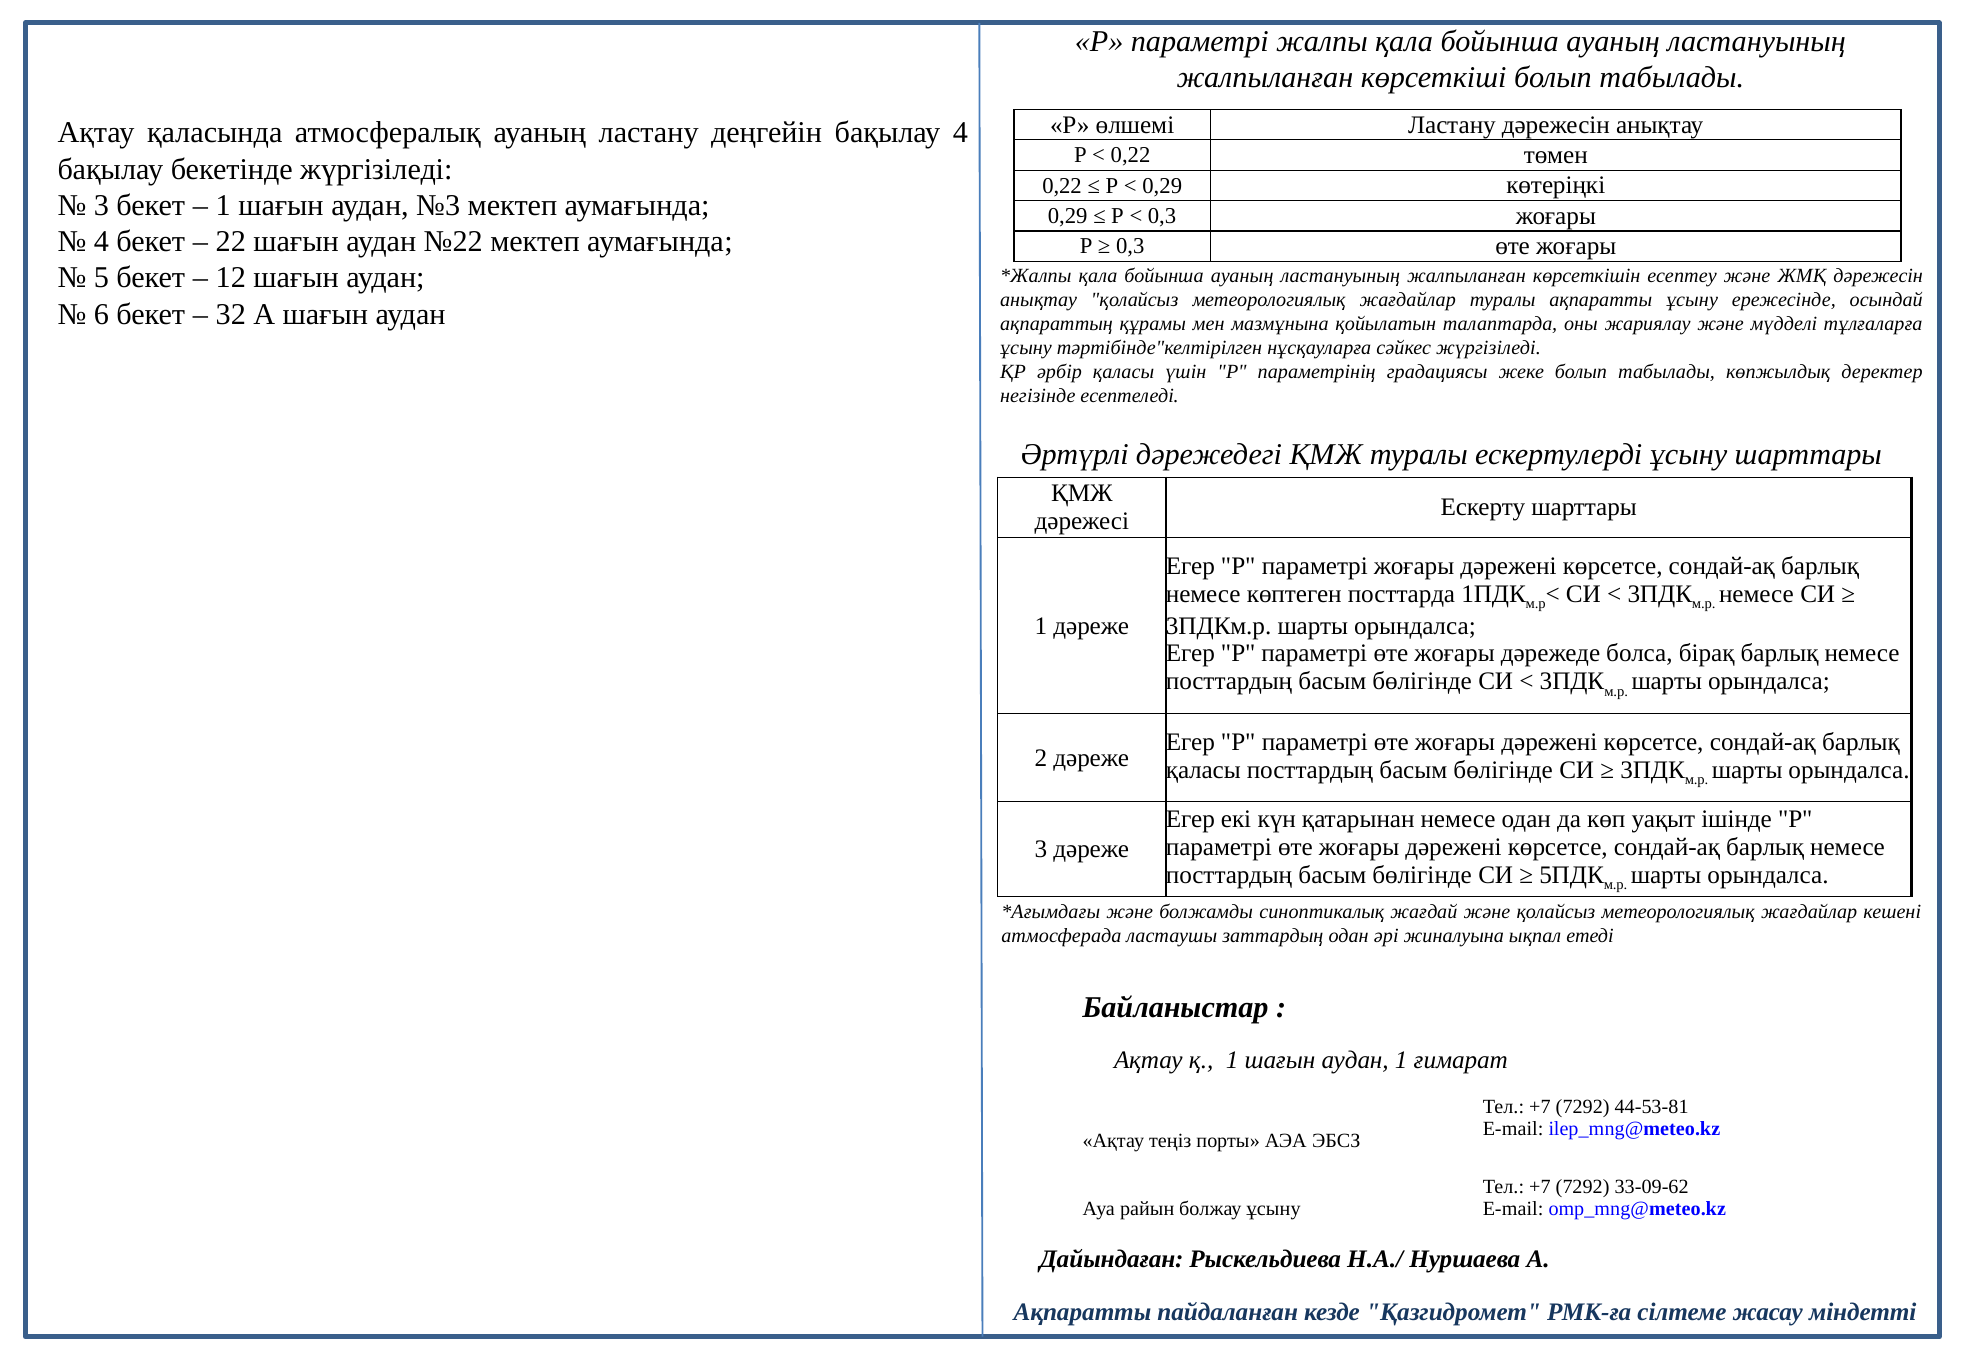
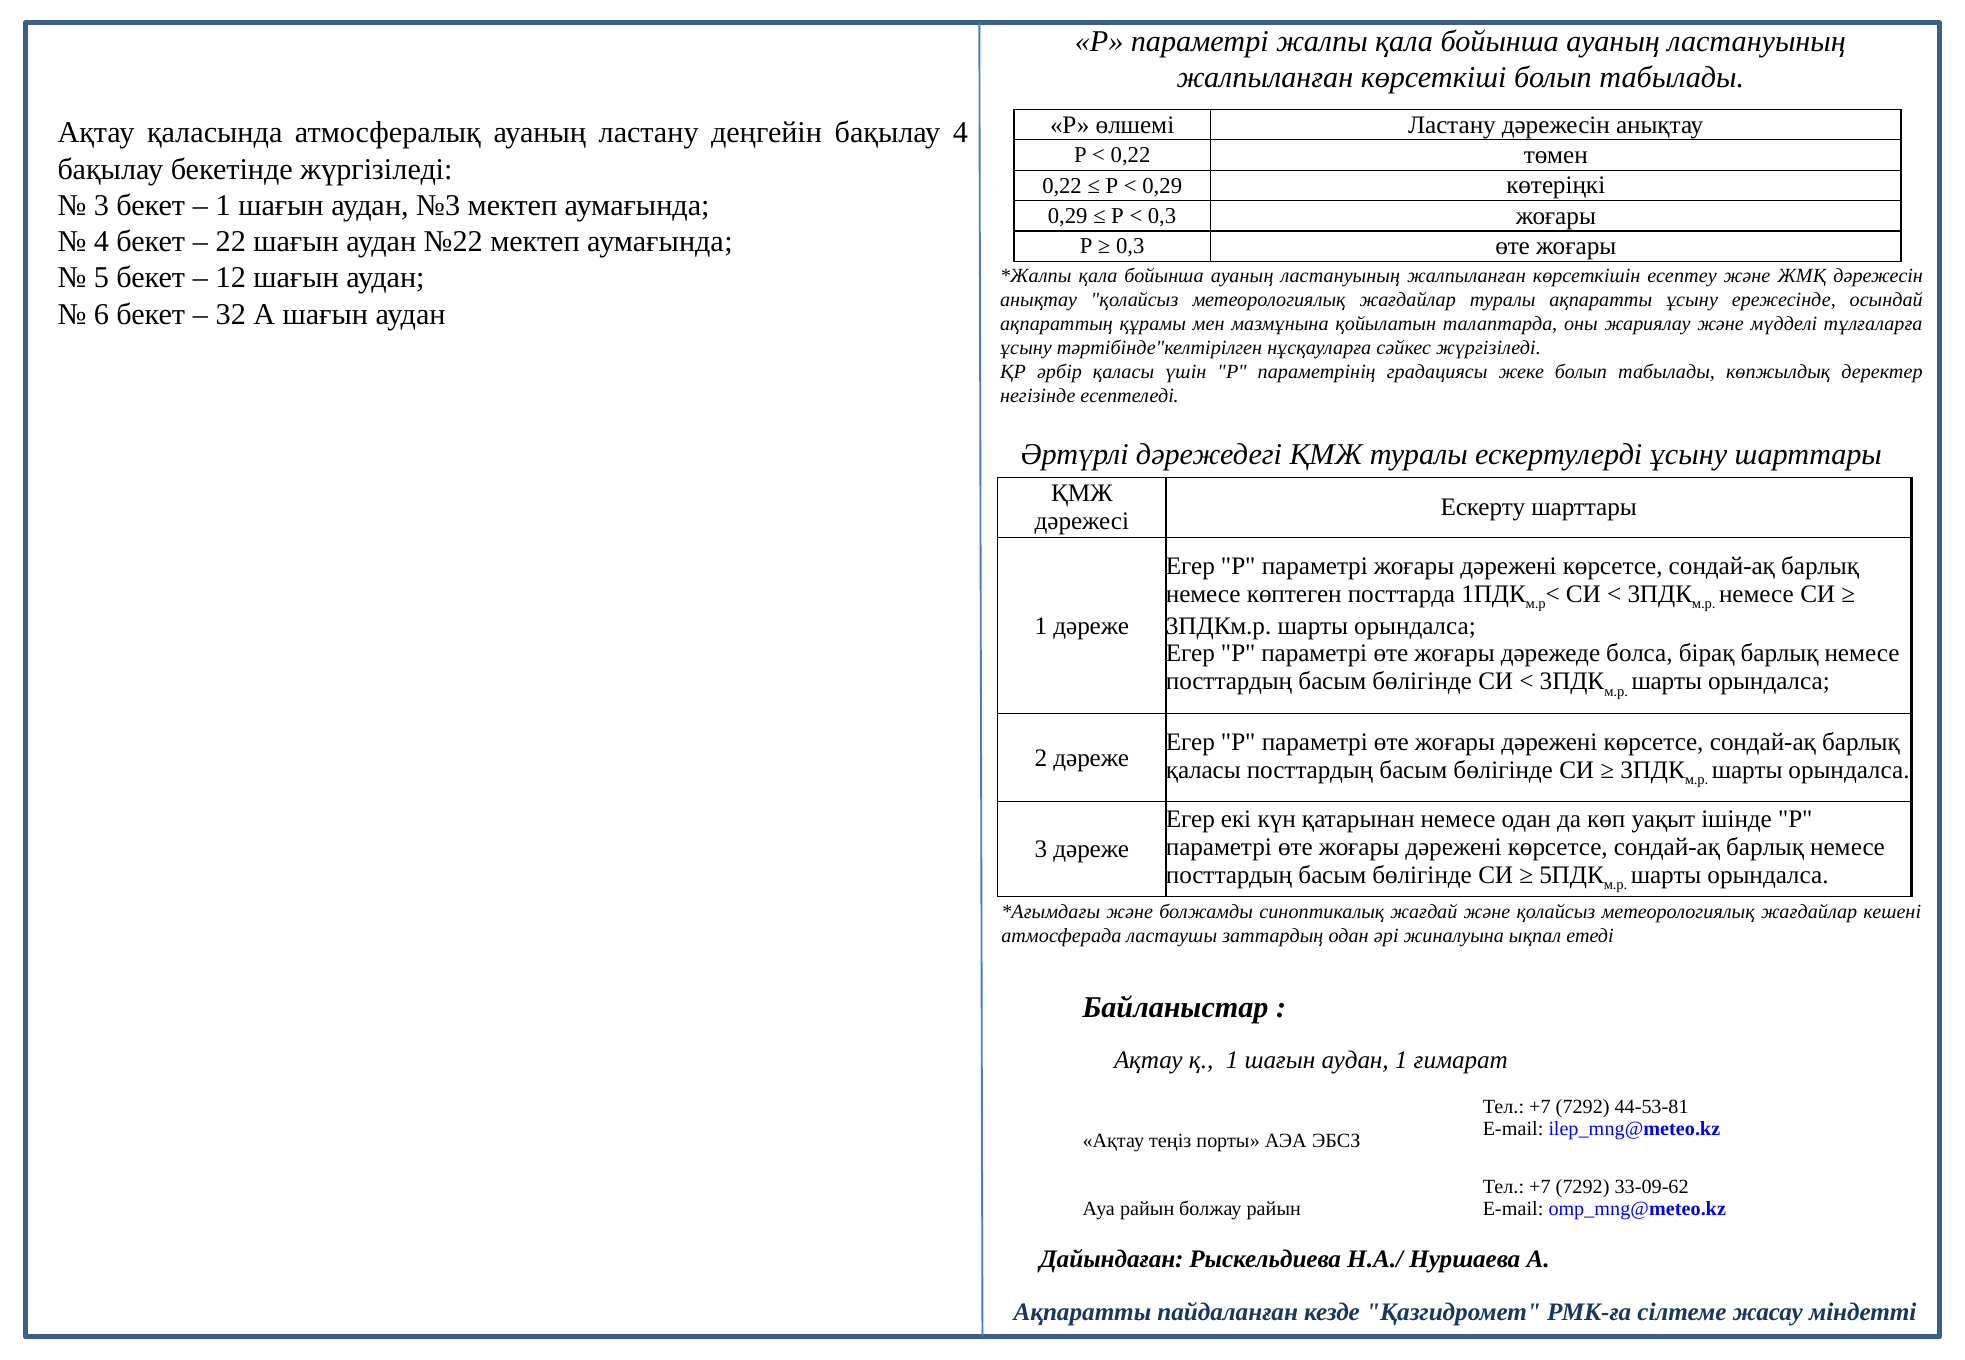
болжау ұсыну: ұсыну -> райын
